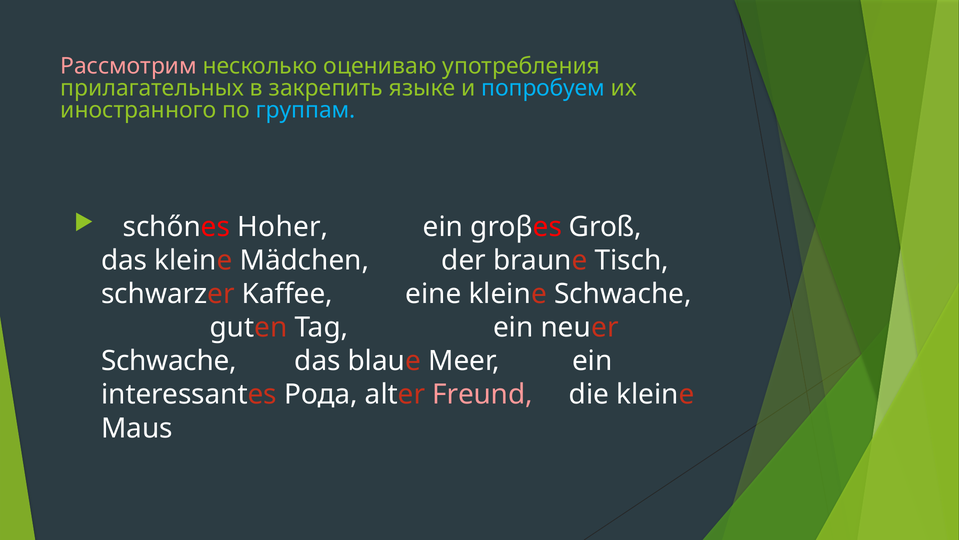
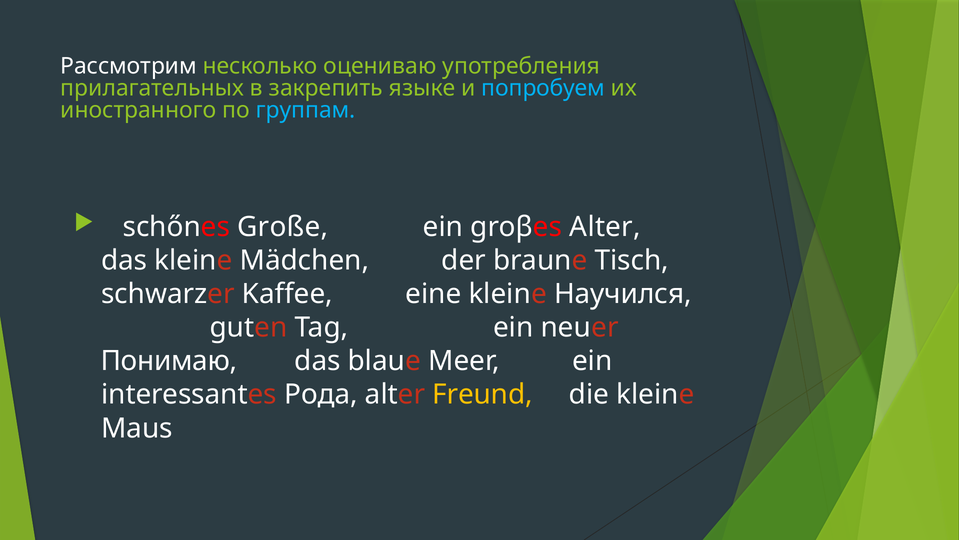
Рассмотрим colour: pink -> white
Hoher: Hoher -> Große
groβes Groß: Groß -> Alter
kleine Schwache: Schwache -> Научился
Schwache at (169, 361): Schwache -> Понимаю
Freund colour: pink -> yellow
